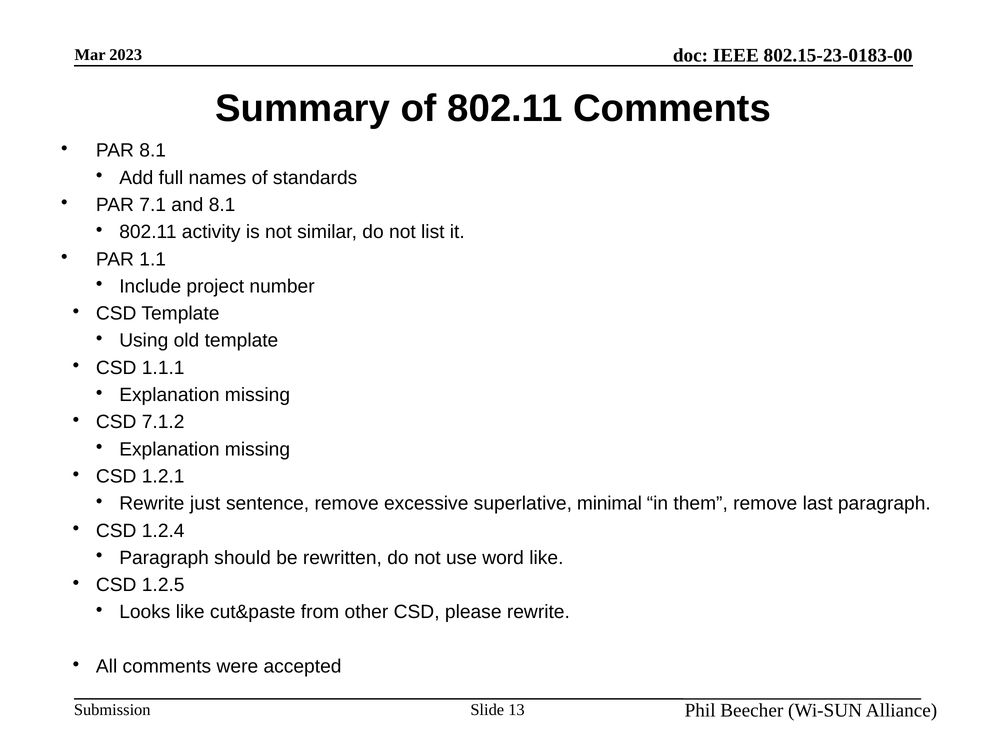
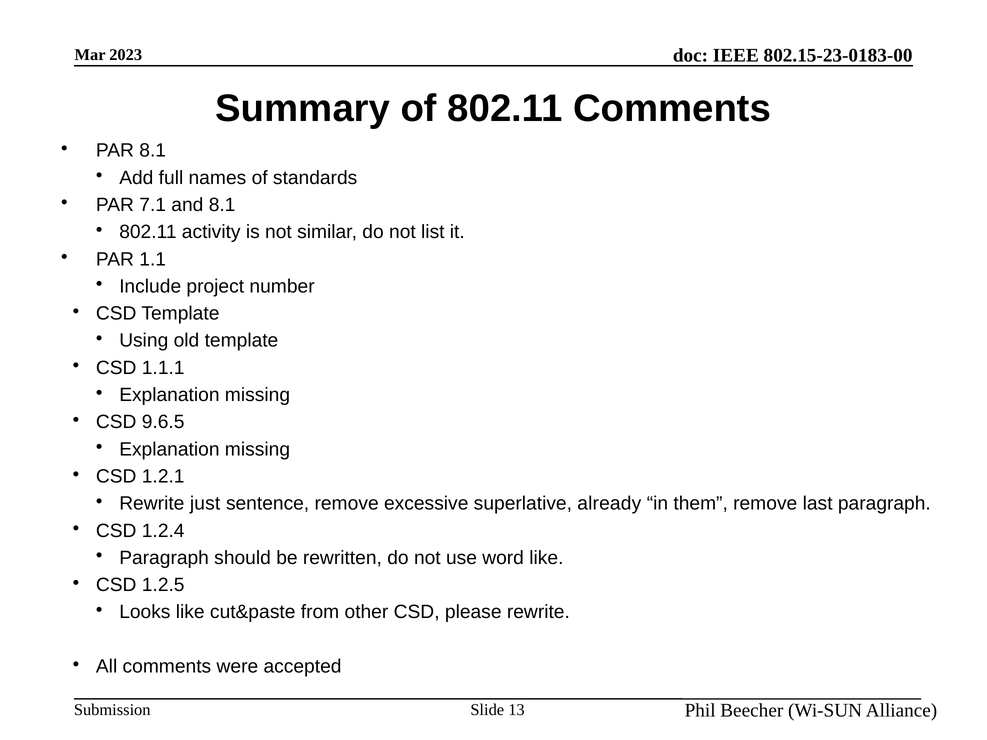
7.1.2: 7.1.2 -> 9.6.5
minimal: minimal -> already
